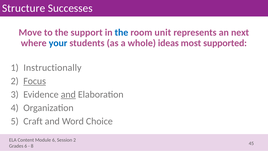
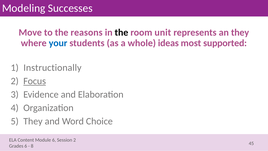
Structure: Structure -> Modeling
support: support -> reasons
the at (121, 32) colour: blue -> black
an next: next -> they
and at (68, 94) underline: present -> none
Craft at (33, 121): Craft -> They
